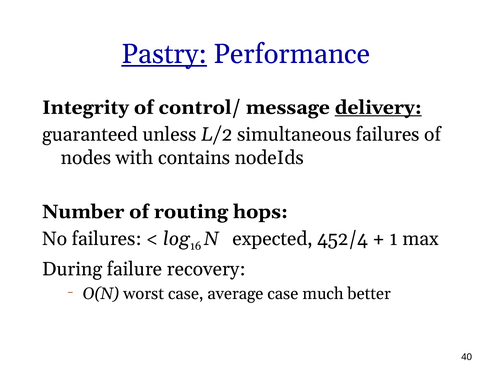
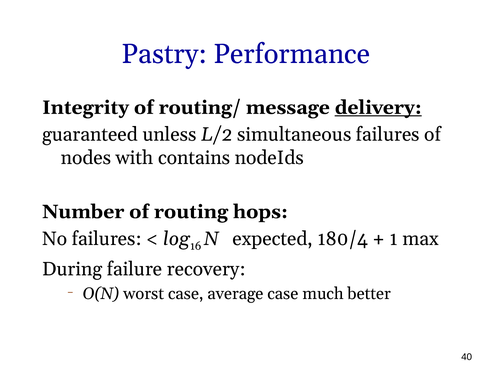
Pastry underline: present -> none
control/: control/ -> routing/
452/4: 452/4 -> 180/4
